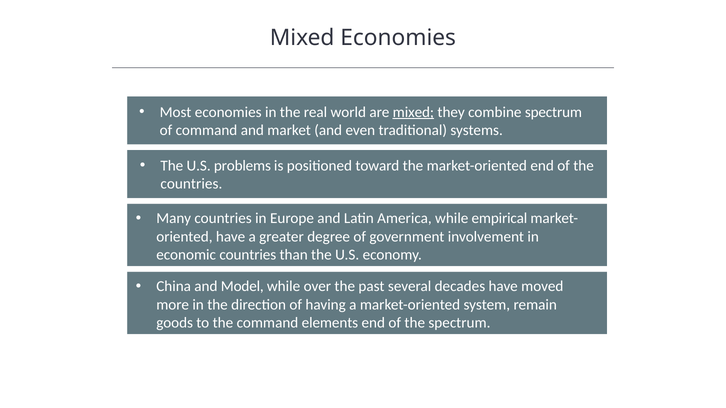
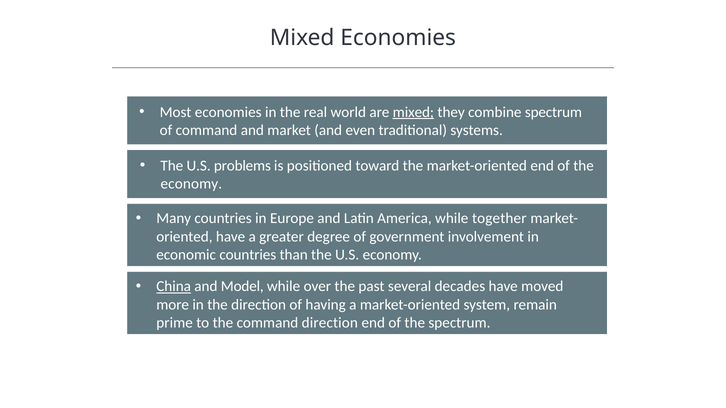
countries at (191, 184): countries -> economy
empirical: empirical -> together
China underline: none -> present
goods: goods -> prime
command elements: elements -> direction
